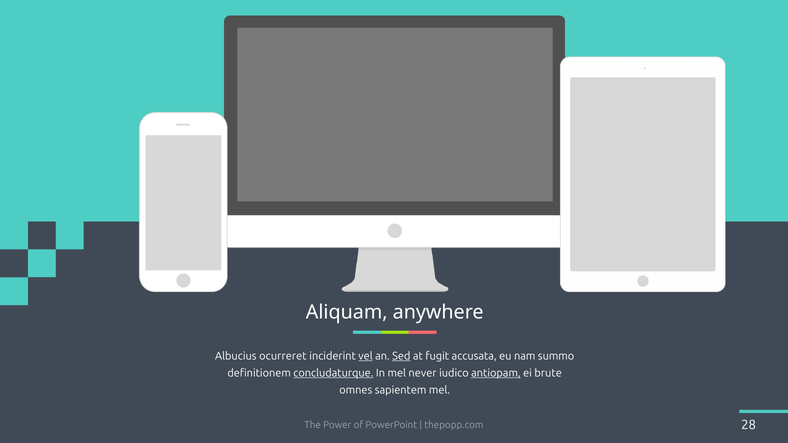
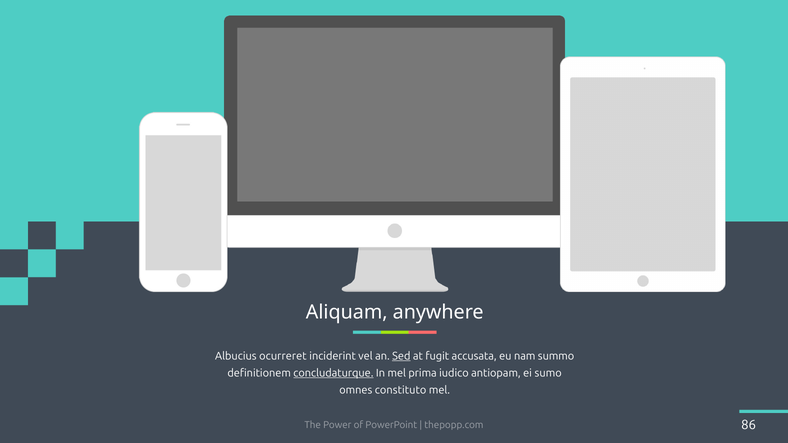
vel underline: present -> none
never: never -> prima
antiopam underline: present -> none
brute: brute -> sumo
sapientem: sapientem -> constituto
28: 28 -> 86
